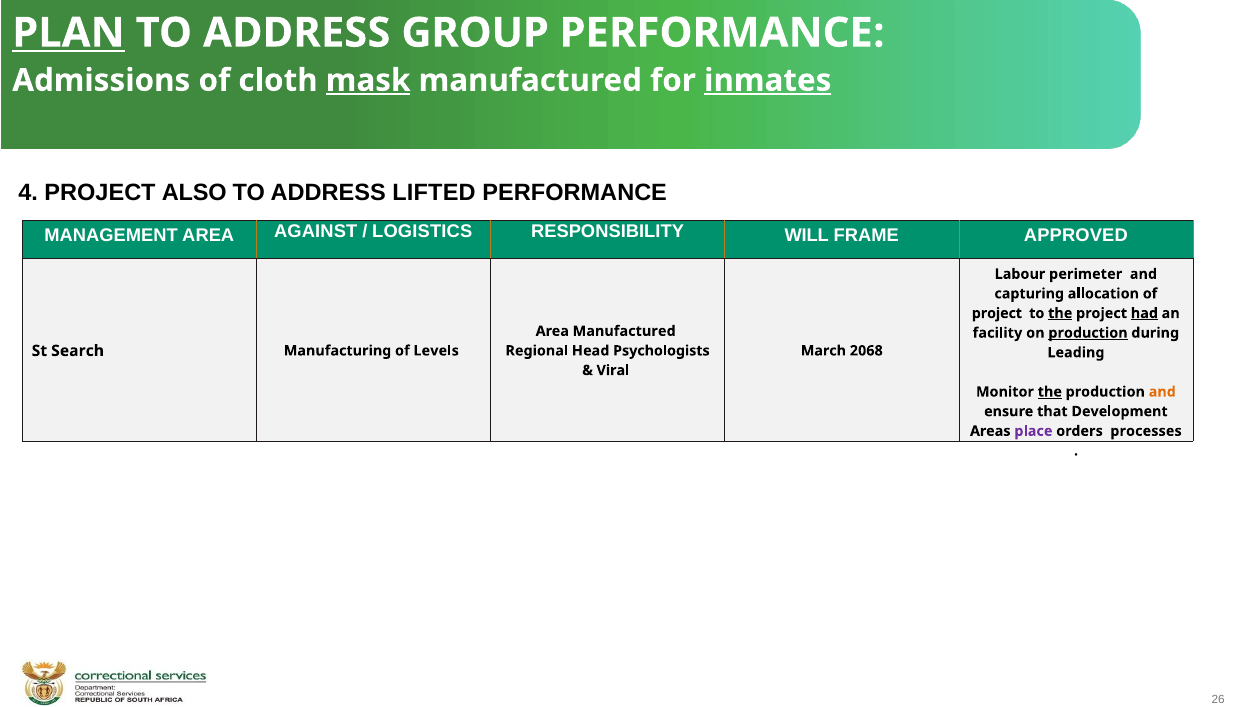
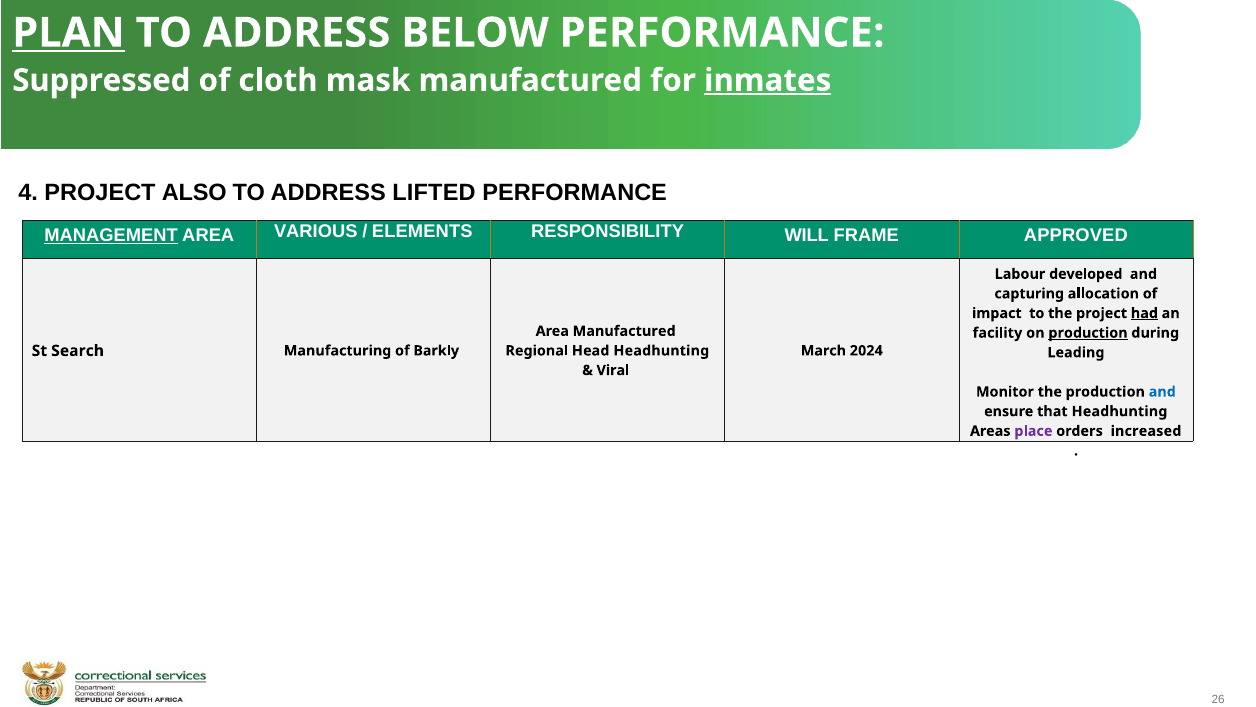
GROUP: GROUP -> BELOW
Admissions: Admissions -> Suppressed
mask underline: present -> none
MANAGEMENT underline: none -> present
AGAINST: AGAINST -> VARIOUS
LOGISTICS: LOGISTICS -> ELEMENTS
perimeter: perimeter -> developed
project at (997, 313): project -> impact
the at (1060, 313) underline: present -> none
Levels: Levels -> Barkly
Head Psychologists: Psychologists -> Headhunting
2068: 2068 -> 2024
the at (1050, 392) underline: present -> none
and at (1162, 392) colour: orange -> blue
that Development: Development -> Headhunting
processes: processes -> increased
